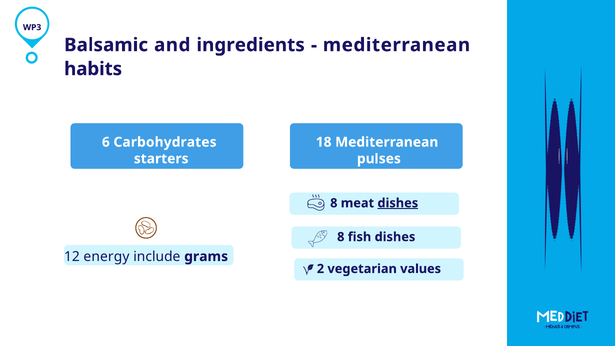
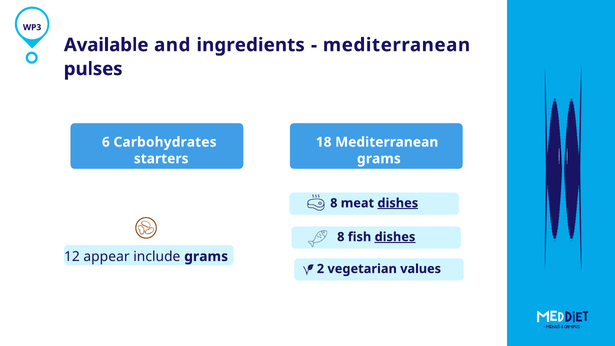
Balsamic: Balsamic -> Available
habits: habits -> pulses
pulses at (379, 159): pulses -> grams
dishes at (395, 237) underline: none -> present
energy: energy -> appear
